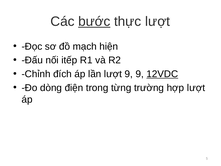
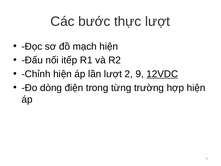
bước underline: present -> none
Chỉnh đích: đích -> hiện
lượt 9: 9 -> 2
hợp lượt: lượt -> hiện
